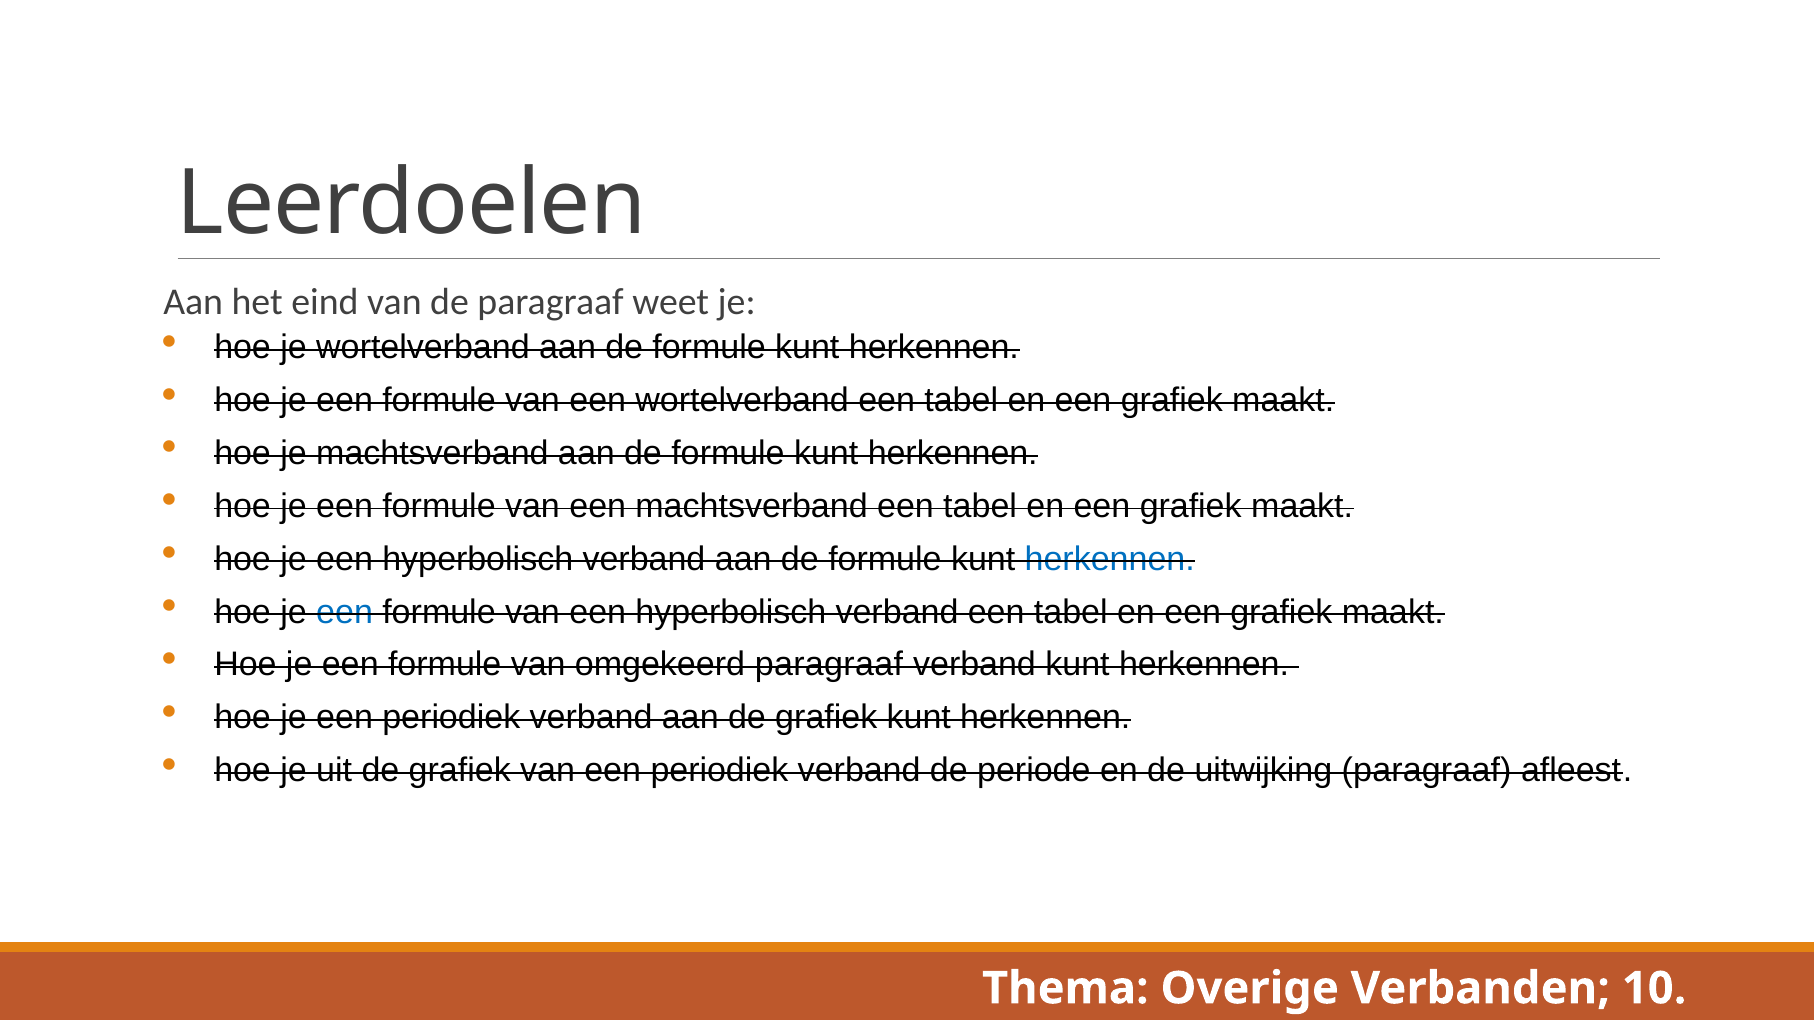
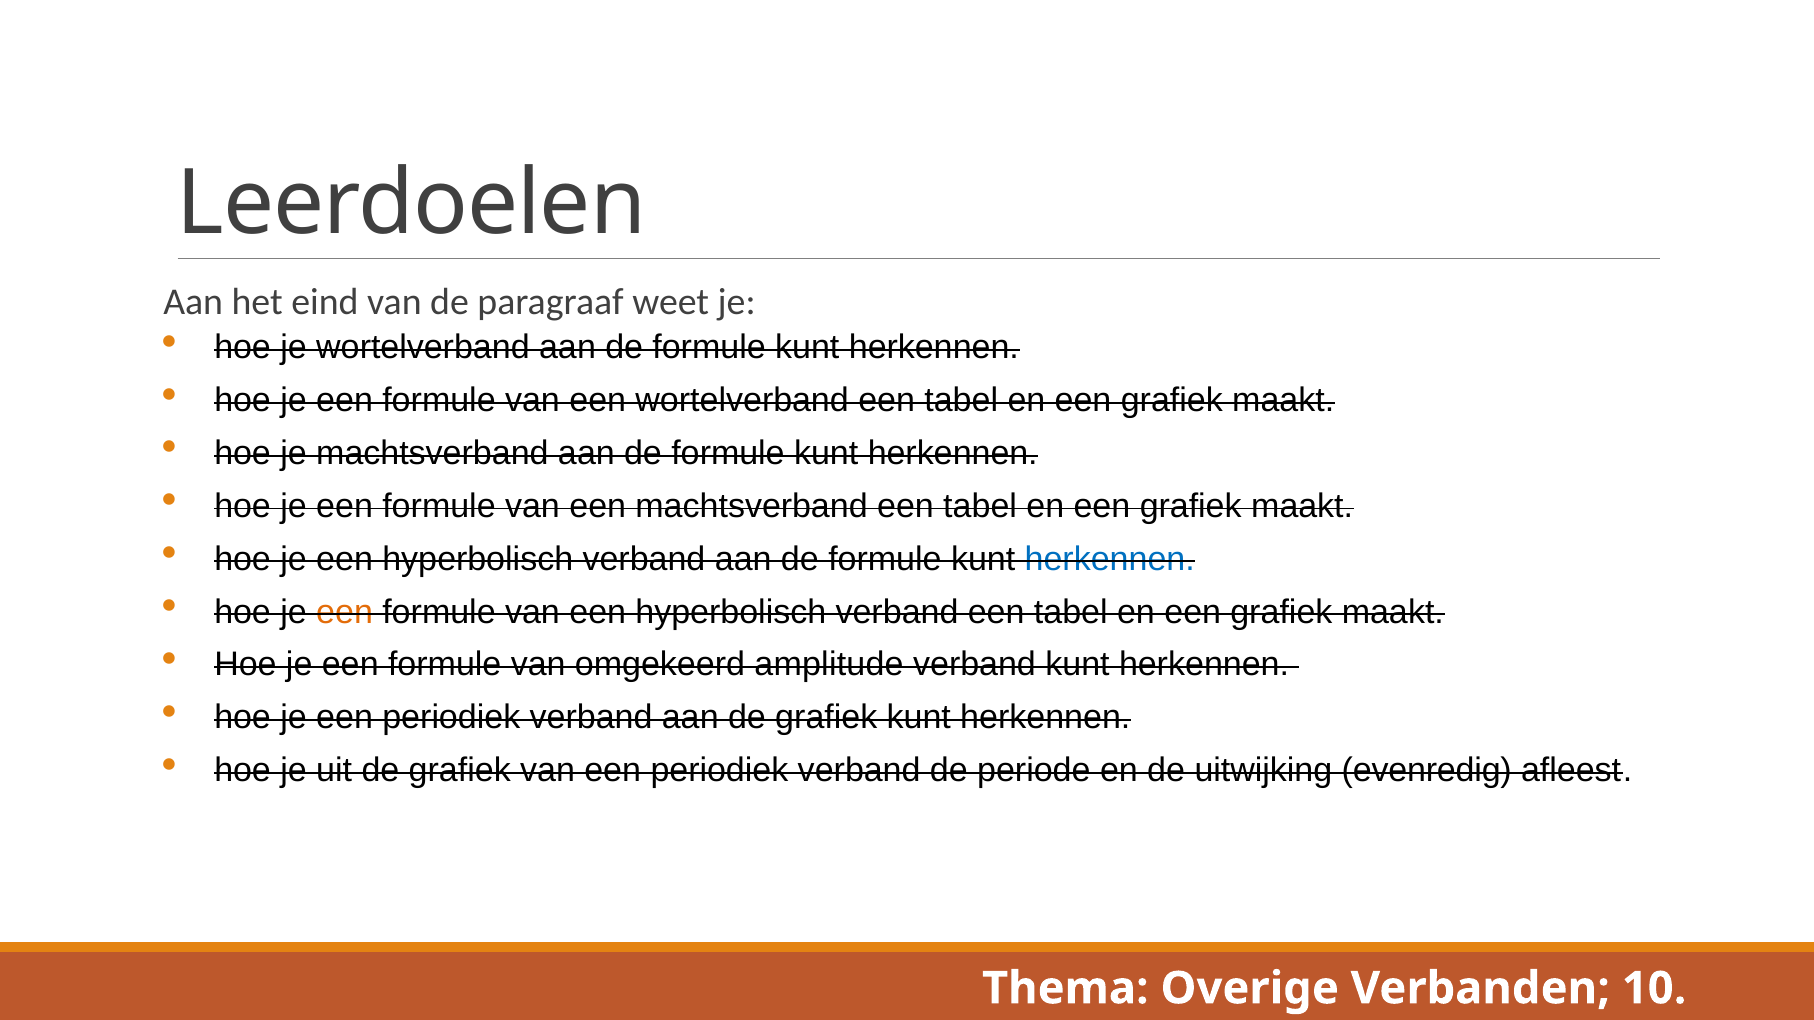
een at (345, 612) colour: blue -> orange
omgekeerd paragraaf: paragraaf -> amplitude
uitwijking paragraaf: paragraaf -> evenredig
